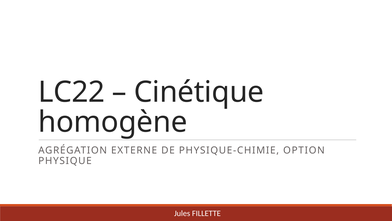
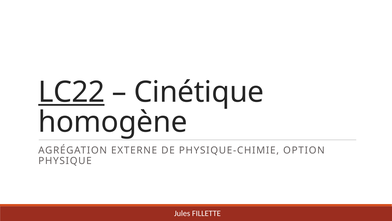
LC22 underline: none -> present
